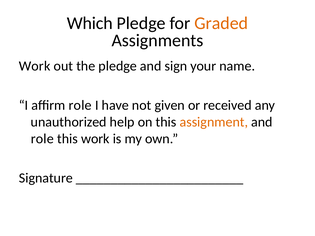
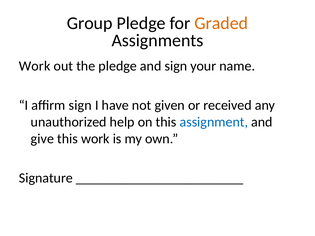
Which: Which -> Group
affirm role: role -> sign
assignment colour: orange -> blue
role at (42, 139): role -> give
